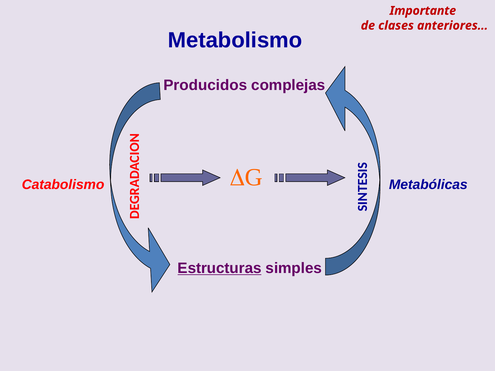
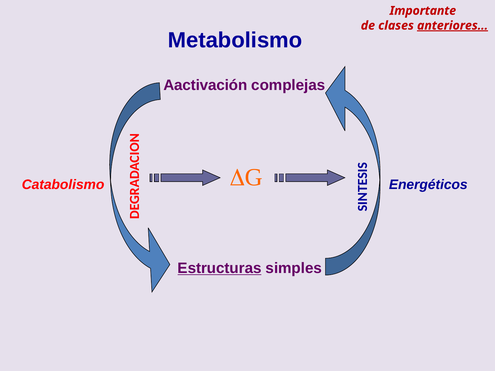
anteriores… underline: none -> present
Producidos: Producidos -> Aactivación
Metabólicas: Metabólicas -> Energéticos
